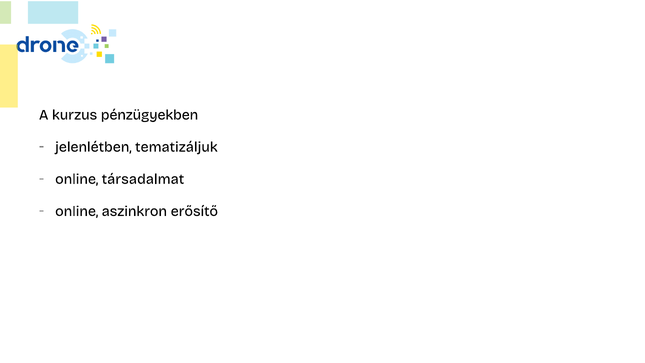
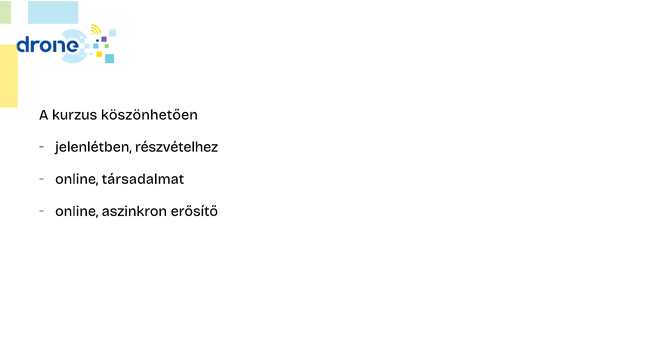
pénzügyekben: pénzügyekben -> köszönhetően
tematizáljuk: tematizáljuk -> részvételhez
